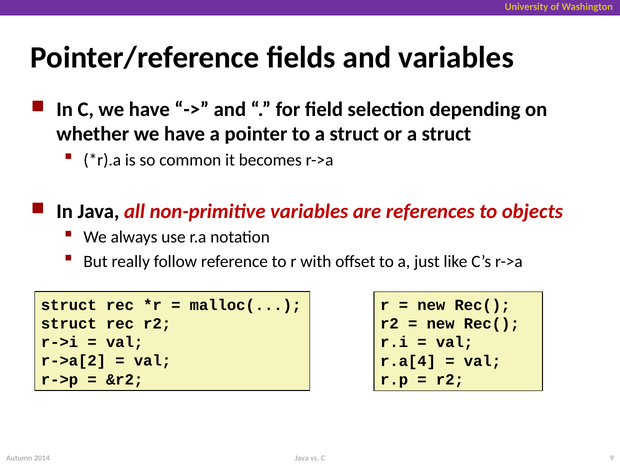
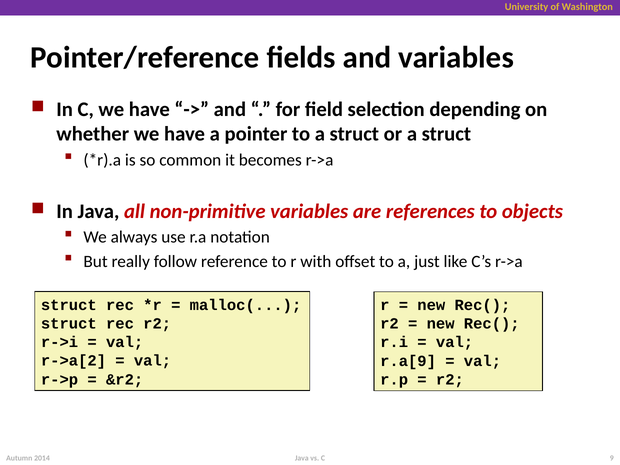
r.a[4: r.a[4 -> r.a[9
